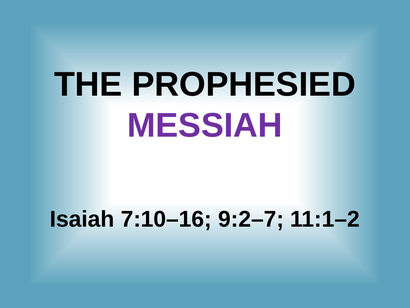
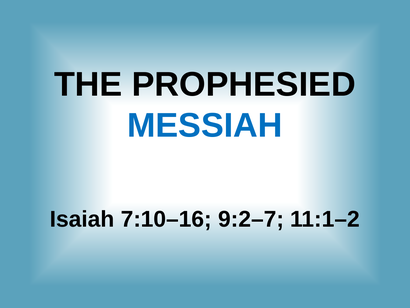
MESSIAH colour: purple -> blue
